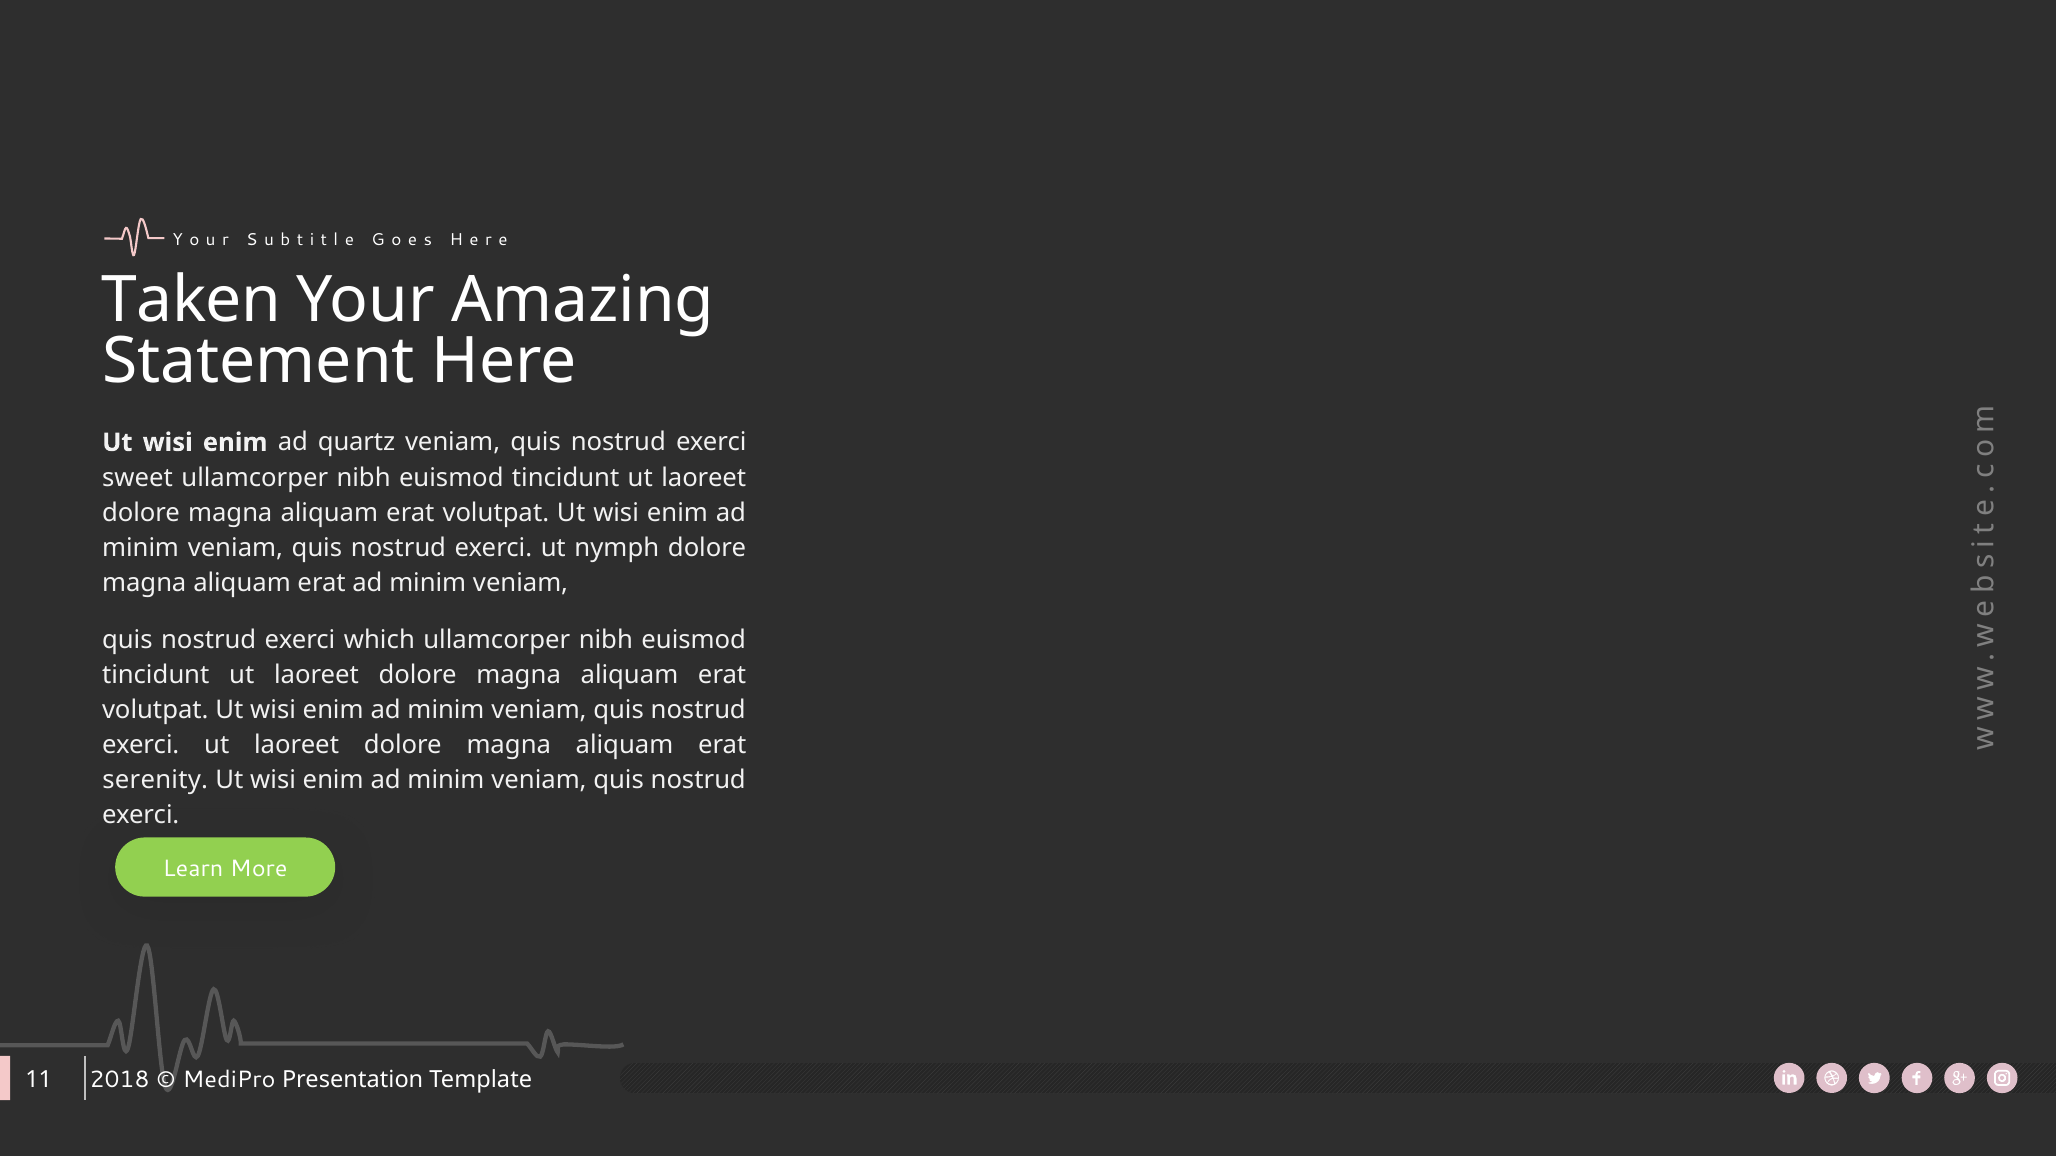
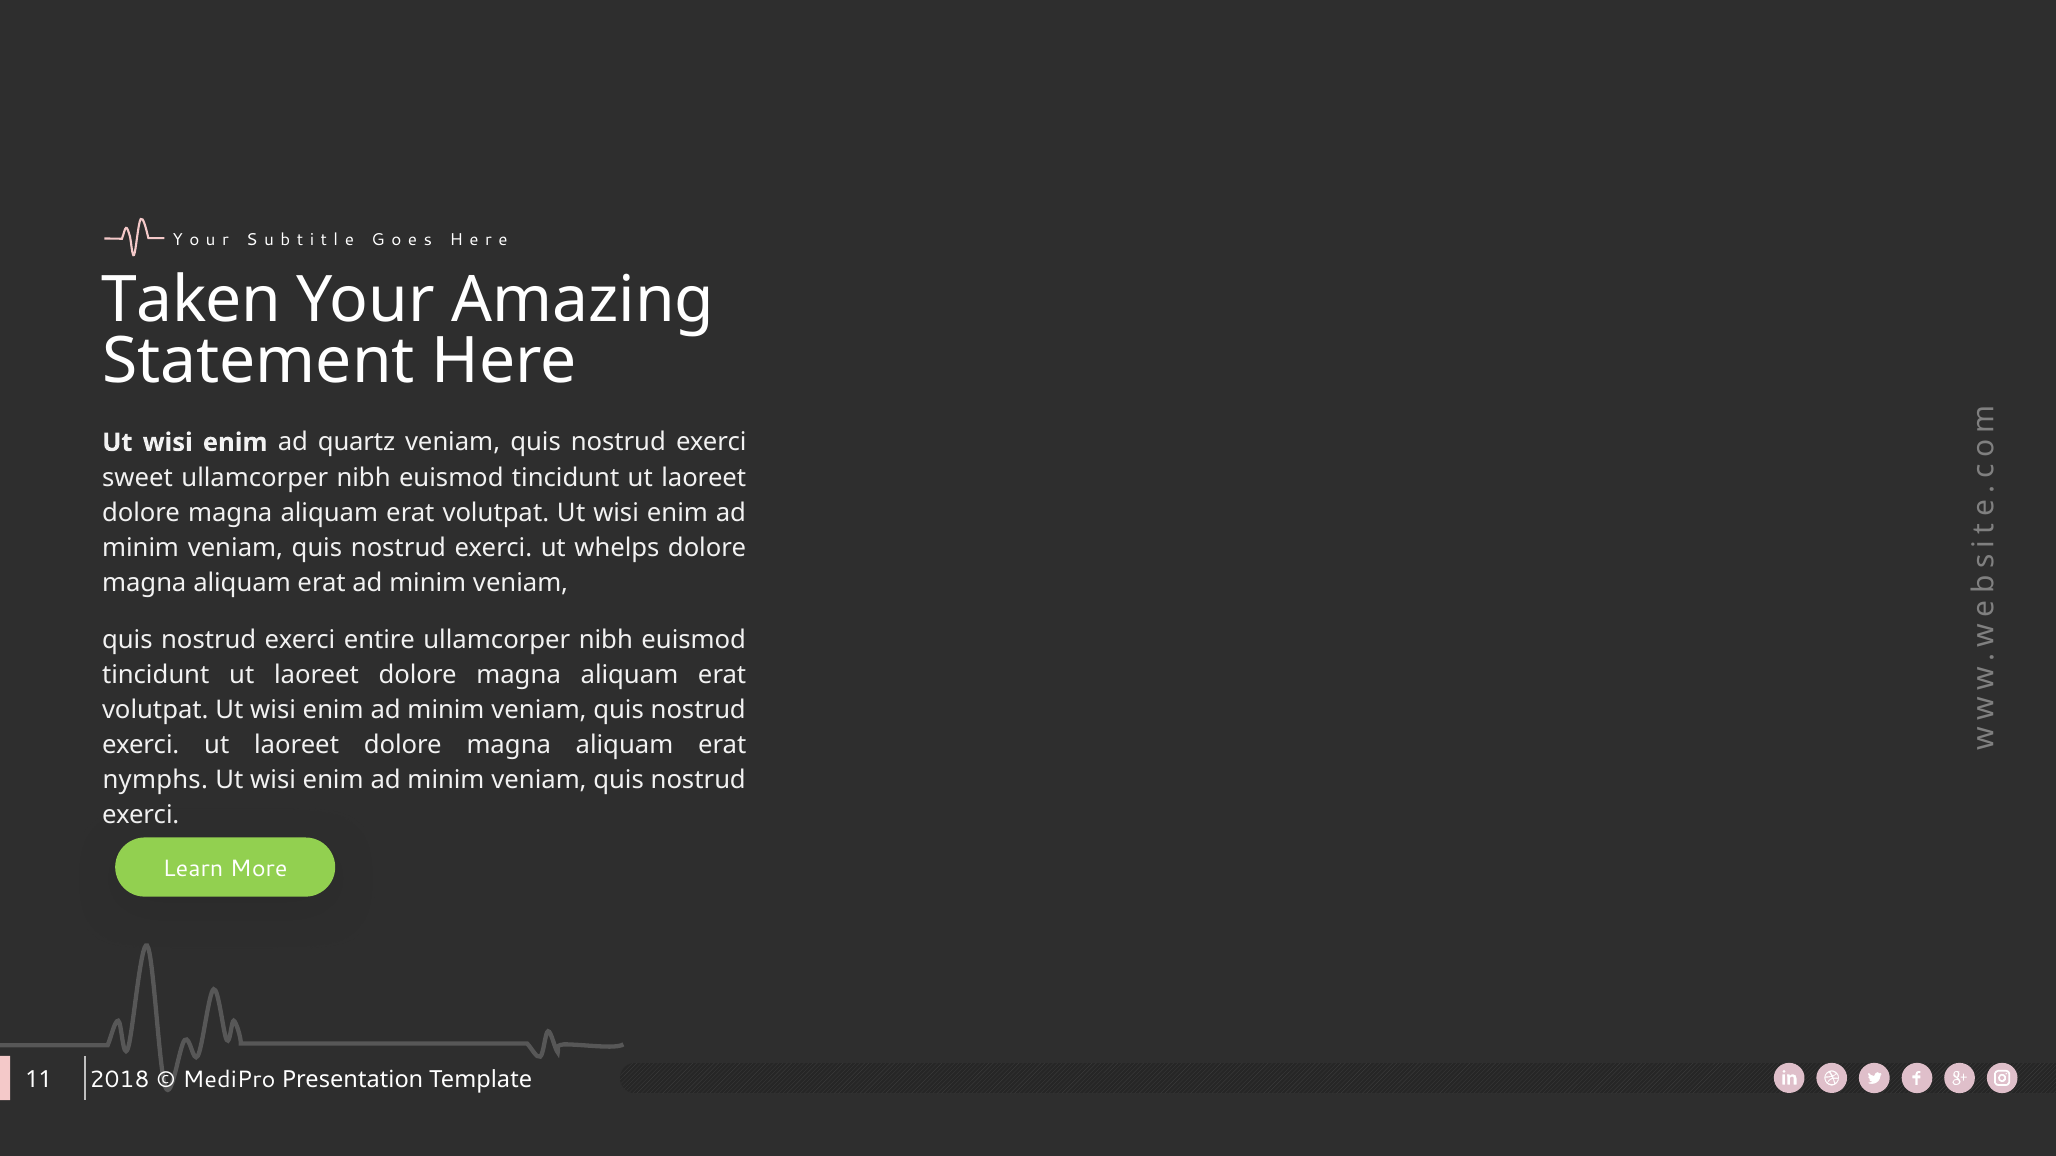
nymph: nymph -> whelps
which: which -> entire
serenity: serenity -> nymphs
